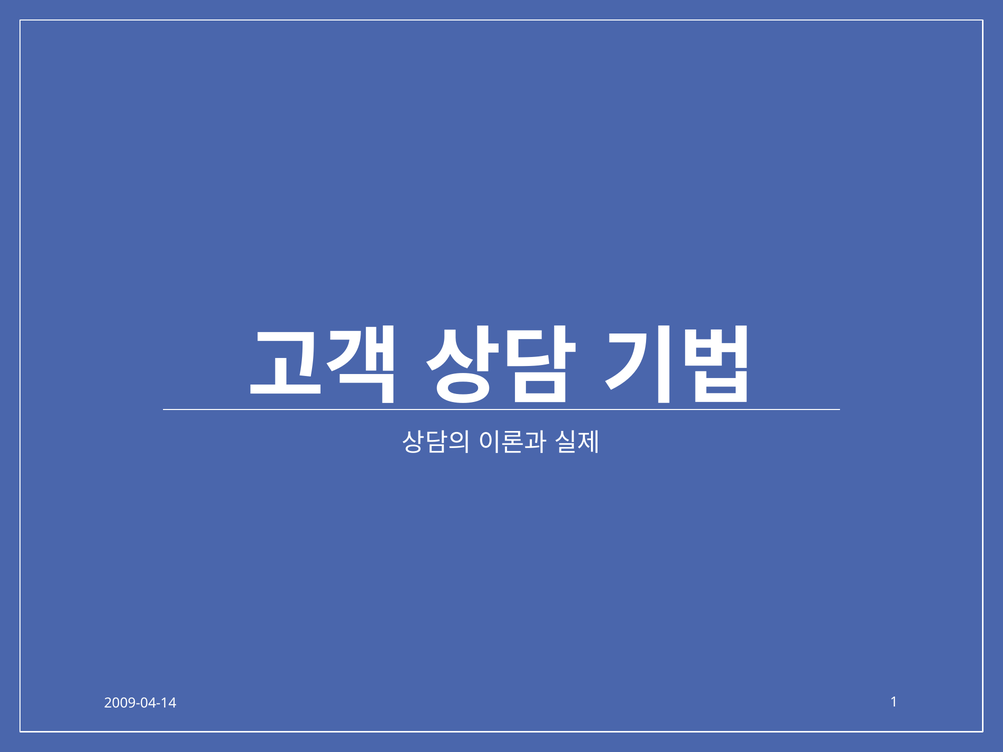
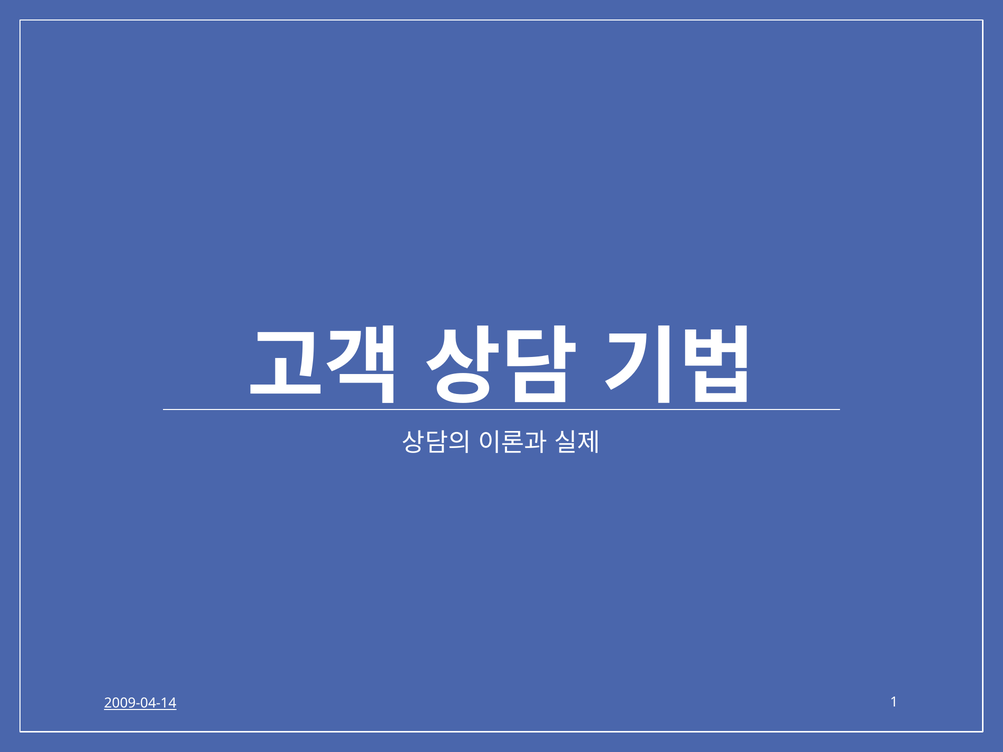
2009-04-14 underline: none -> present
